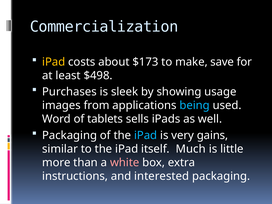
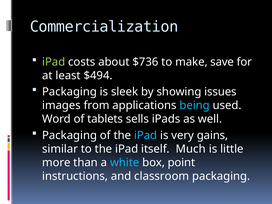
iPad at (54, 62) colour: yellow -> light green
$173: $173 -> $736
$498: $498 -> $494
Purchases at (69, 92): Purchases -> Packaging
usage: usage -> issues
white colour: pink -> light blue
extra: extra -> point
interested: interested -> classroom
